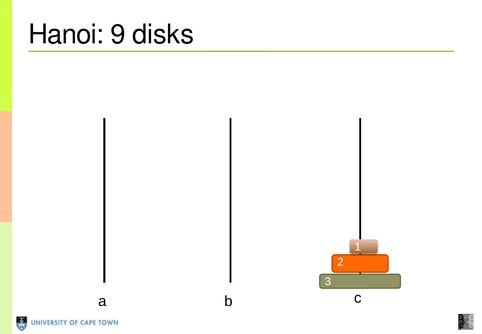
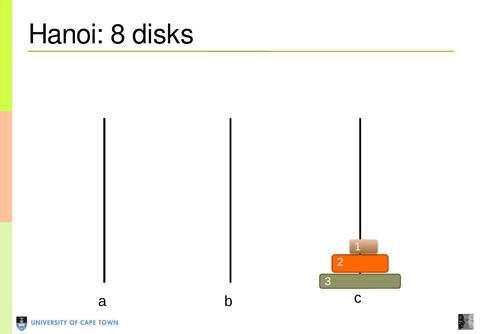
9: 9 -> 8
